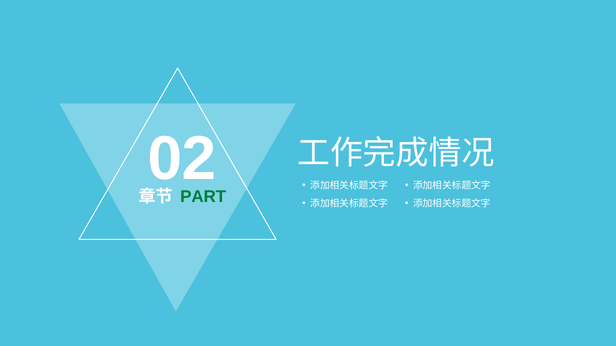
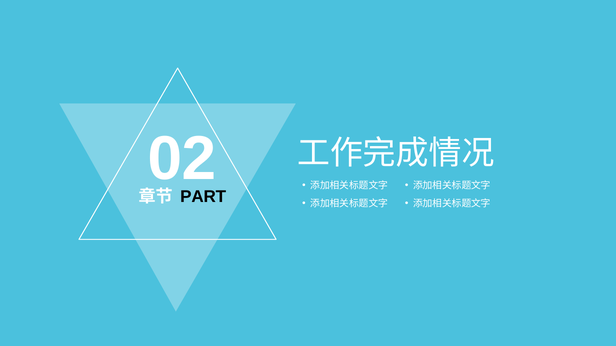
PART colour: green -> black
